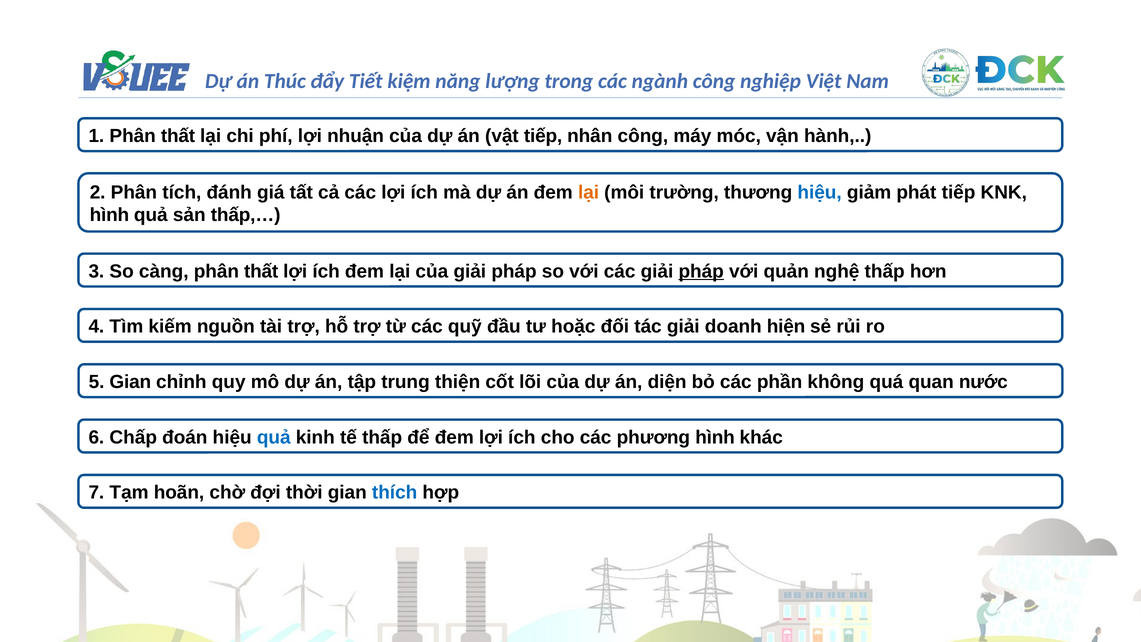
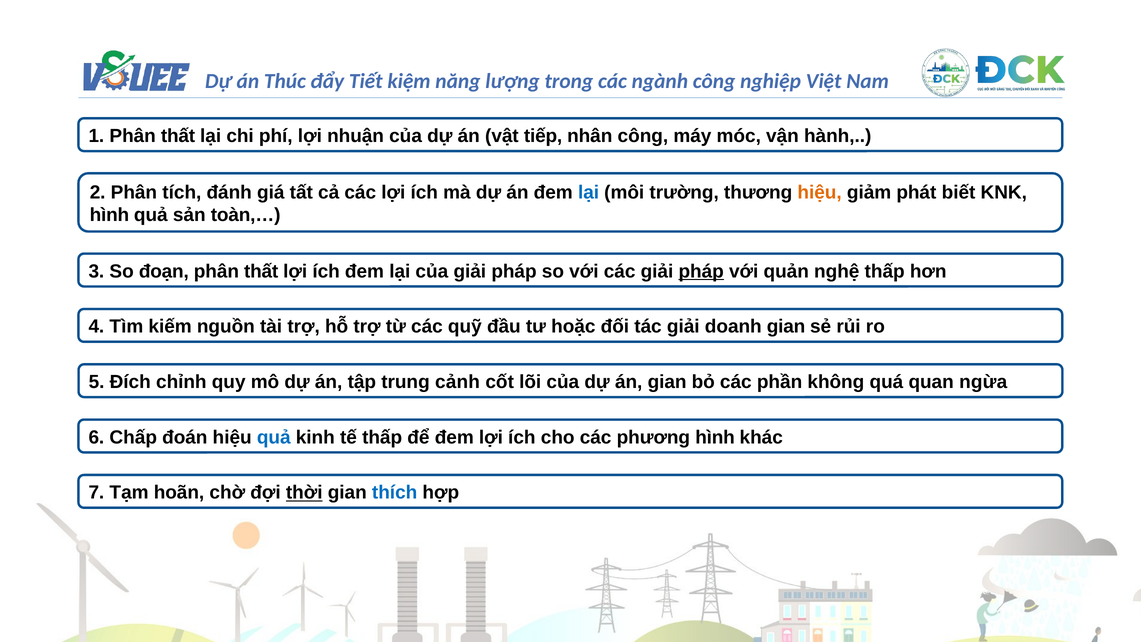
lại at (589, 192) colour: orange -> blue
hiệu at (820, 192) colour: blue -> orange
phát tiếp: tiếp -> biết
thấp,…: thấp,… -> toàn,…
càng: càng -> đoạn
doanh hiện: hiện -> gian
5 Gian: Gian -> Đích
thiện: thiện -> cảnh
án diện: diện -> gian
nước: nước -> ngừa
thời underline: none -> present
